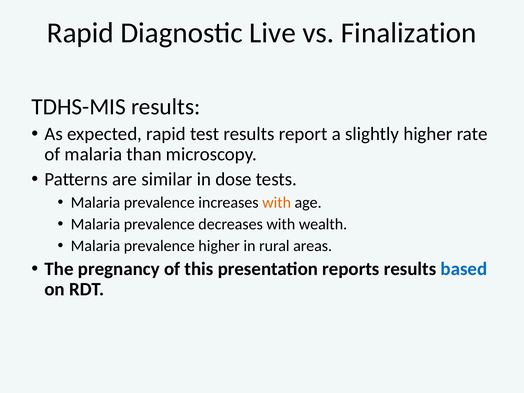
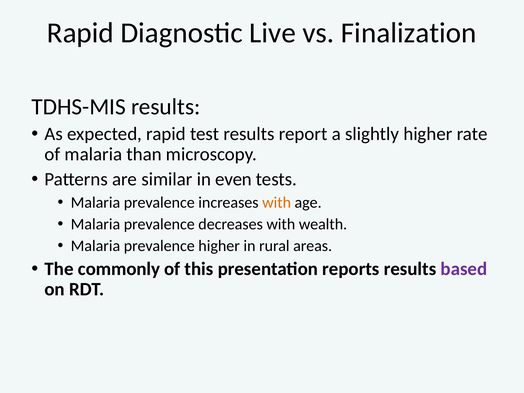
dose: dose -> even
pregnancy: pregnancy -> commonly
based colour: blue -> purple
